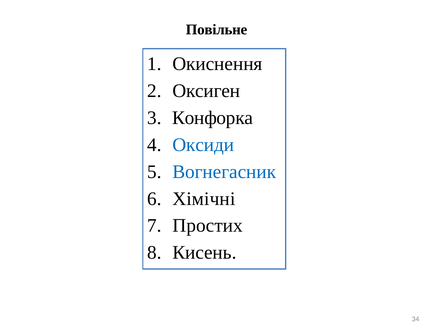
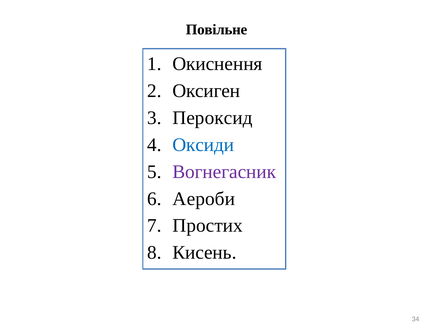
Конфорка: Конфорка -> Пероксид
Вогнегасник colour: blue -> purple
Хімічні: Хімічні -> Аероби
